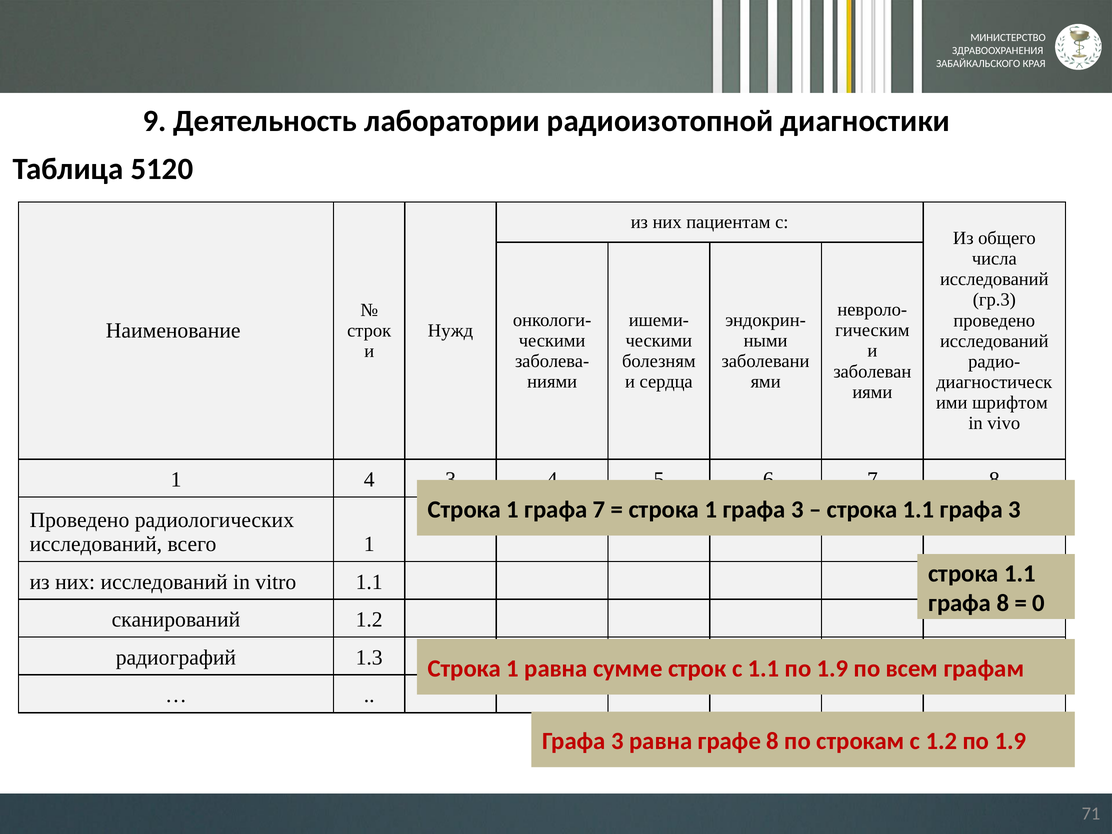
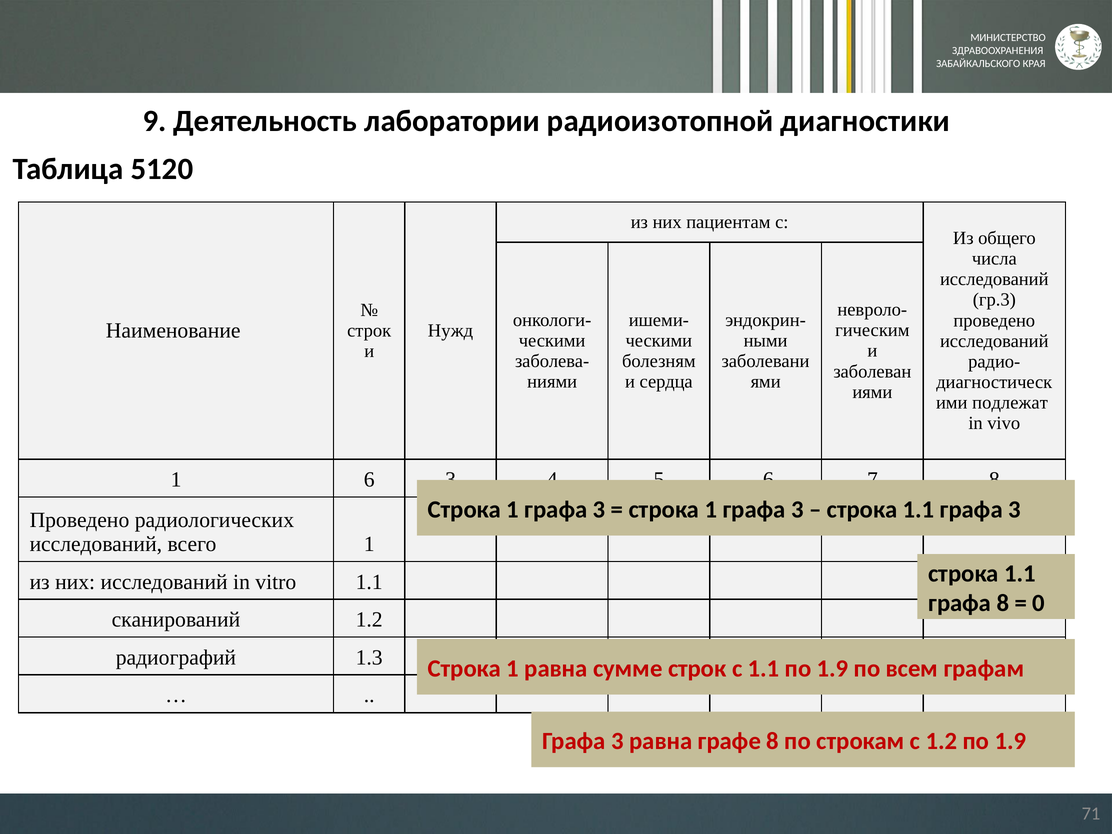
шрифтом: шрифтом -> подлежат
1 4: 4 -> 6
7 at (599, 509): 7 -> 3
